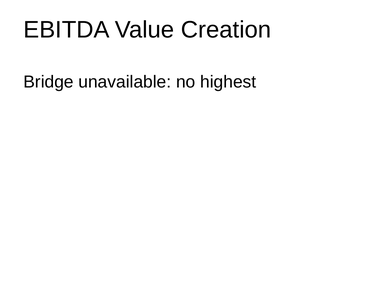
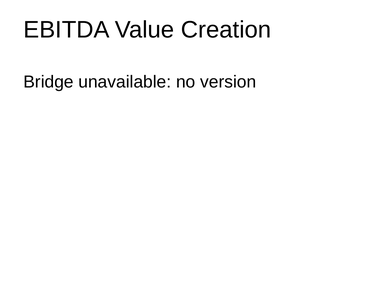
highest: highest -> version
